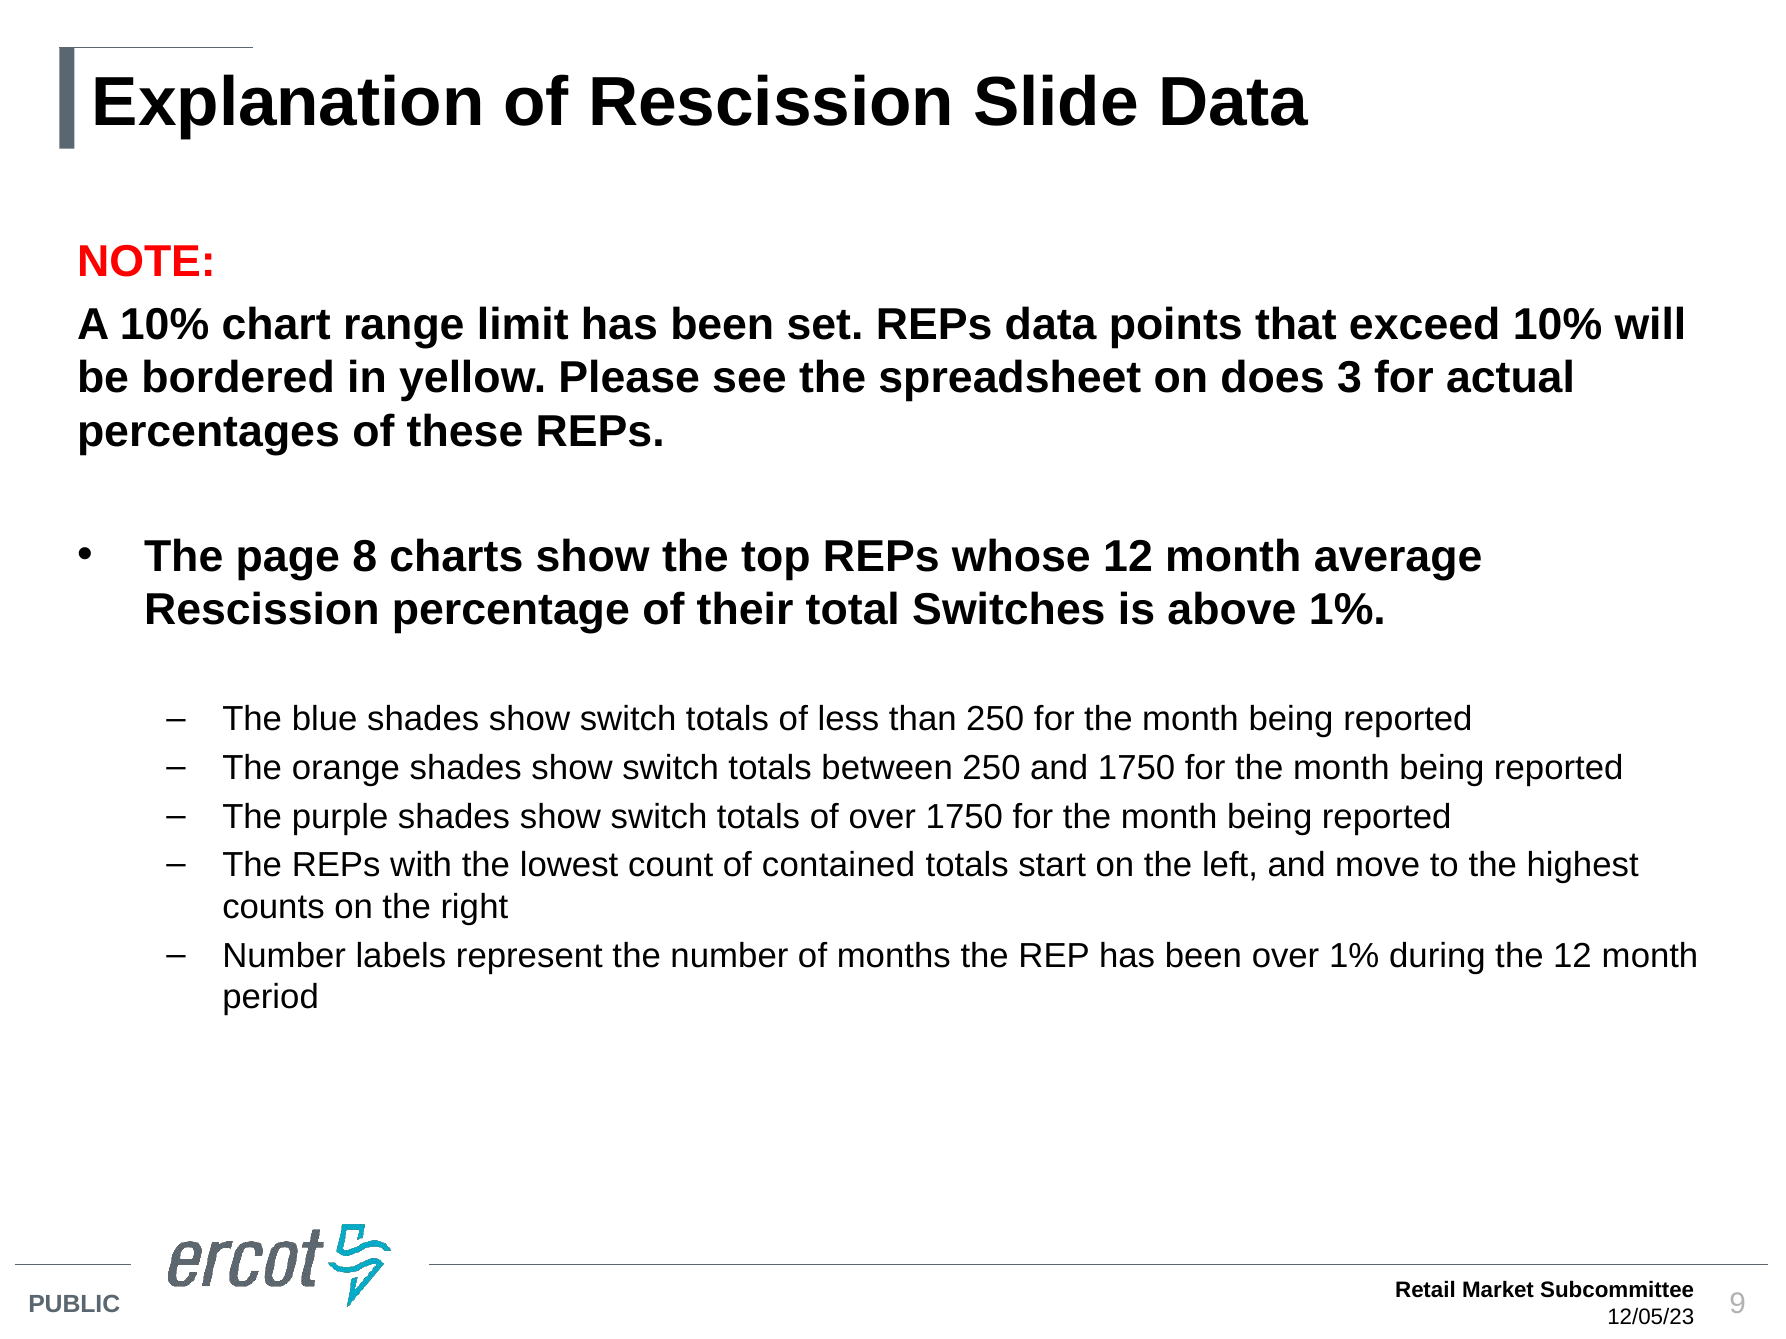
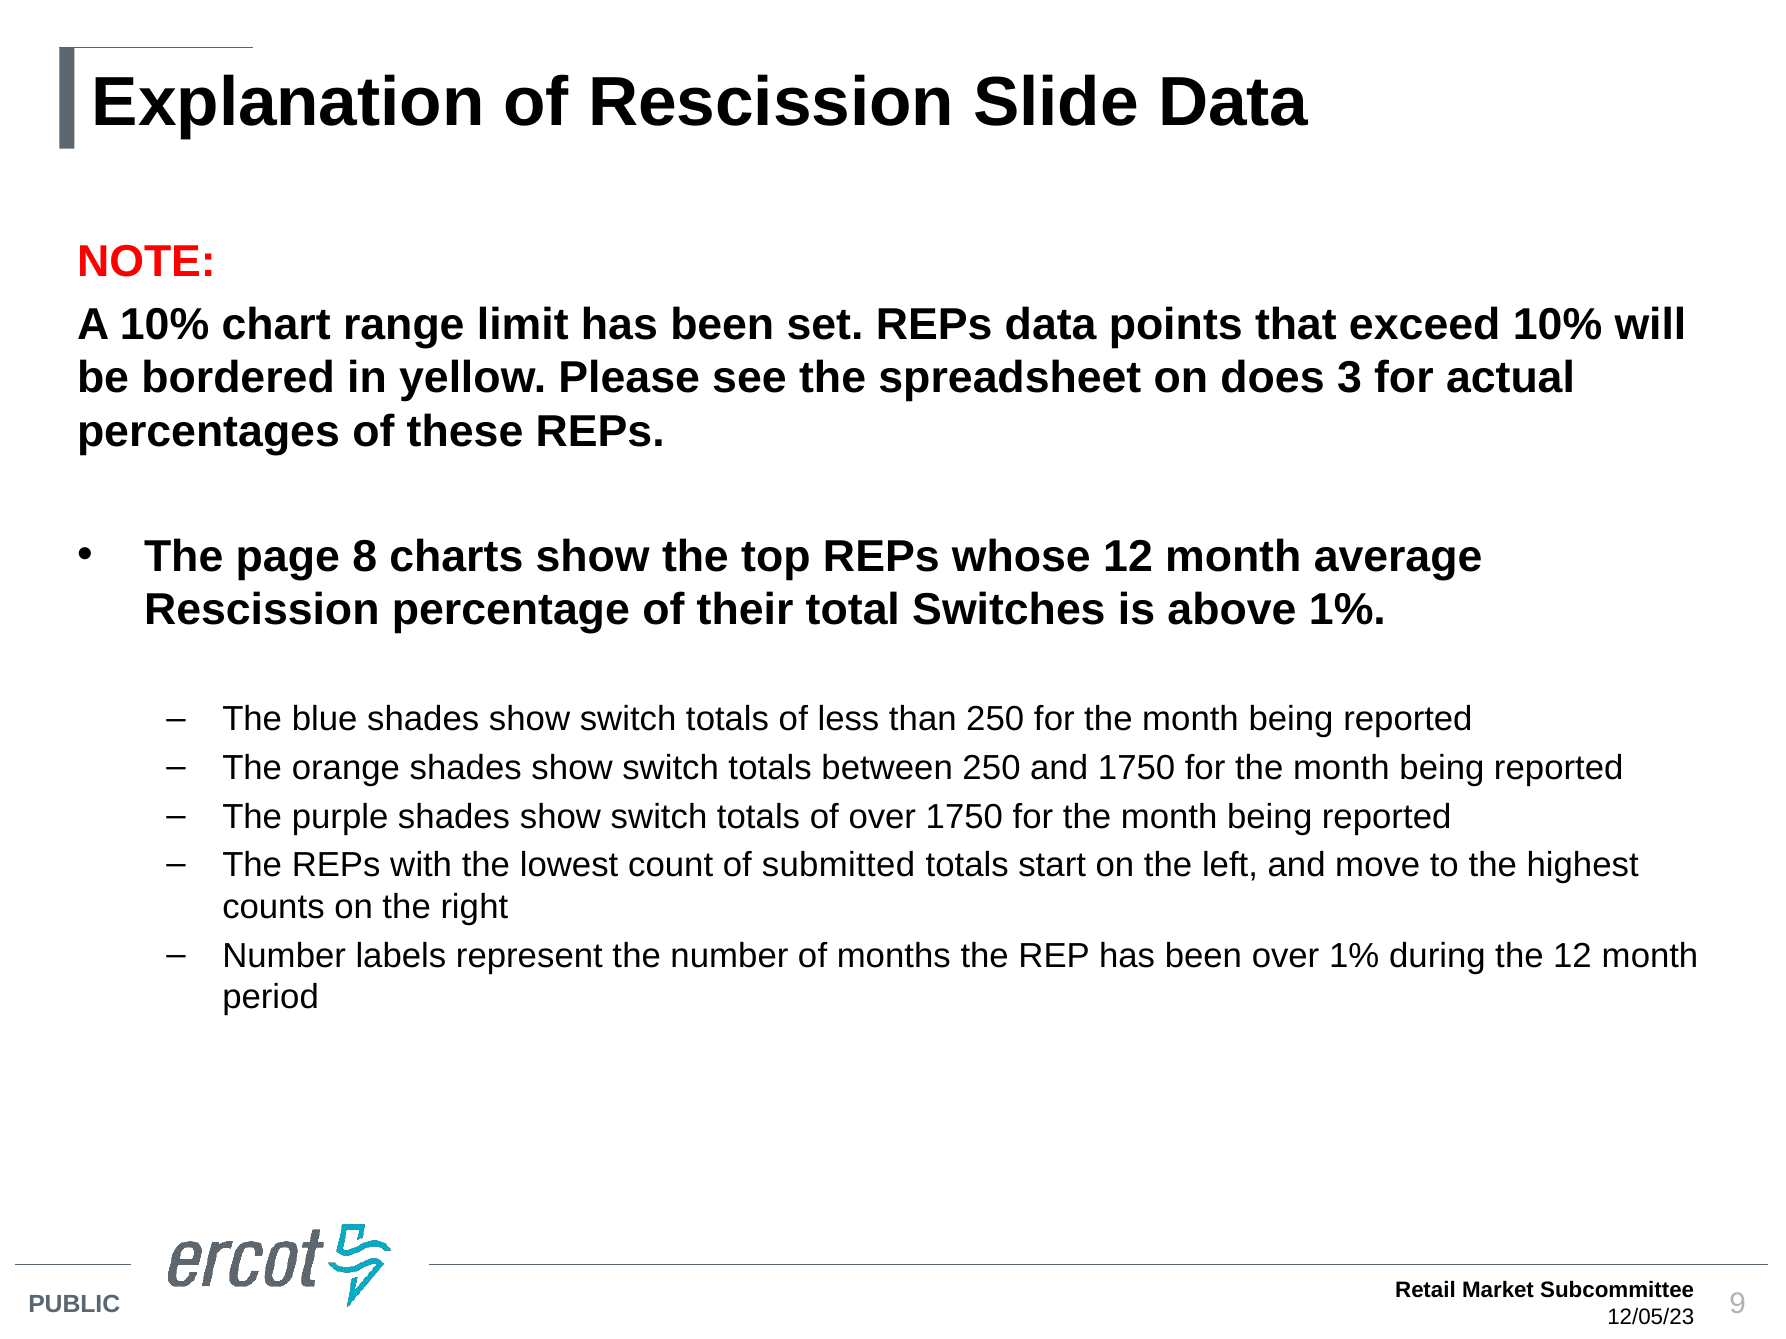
contained: contained -> submitted
